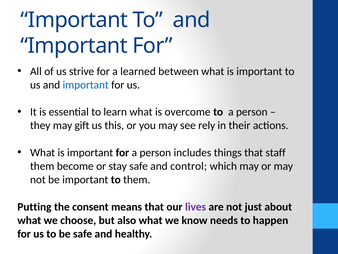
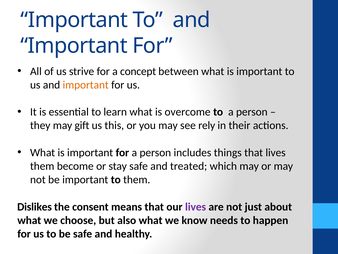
learned: learned -> concept
important at (86, 85) colour: blue -> orange
that staff: staff -> lives
control: control -> treated
Putting: Putting -> Dislikes
